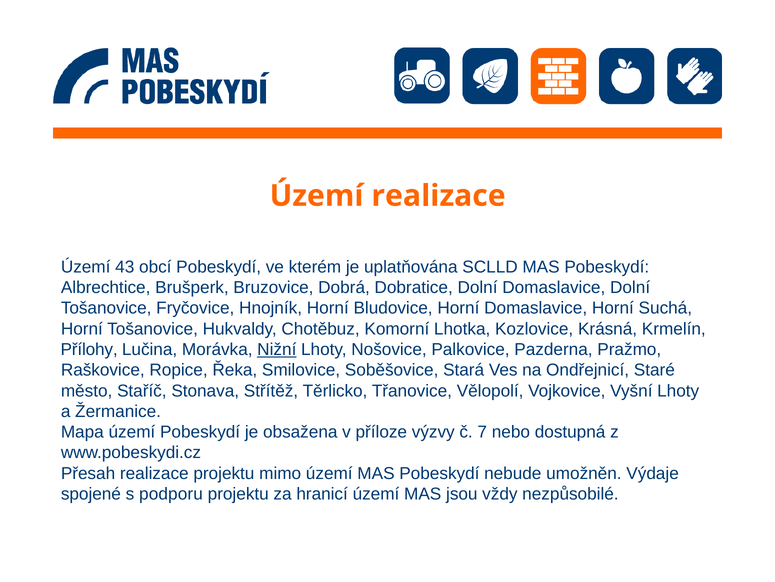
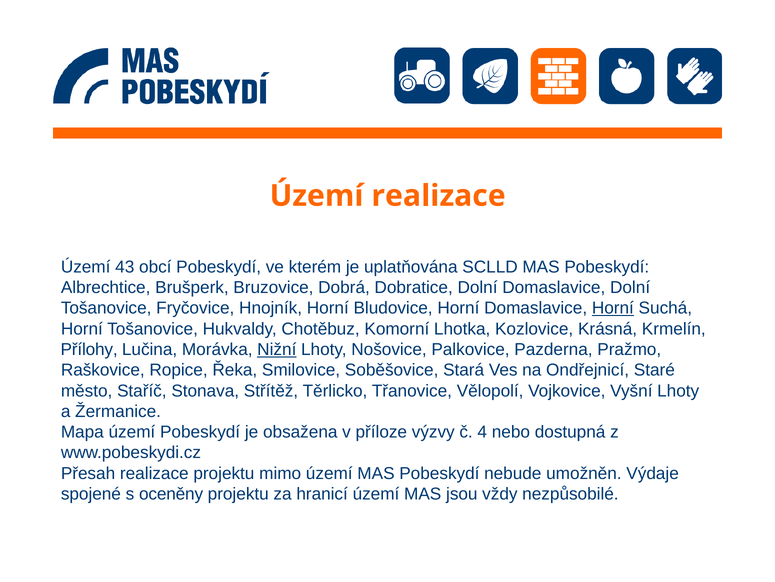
Horní at (613, 308) underline: none -> present
7: 7 -> 4
podporu: podporu -> oceněny
